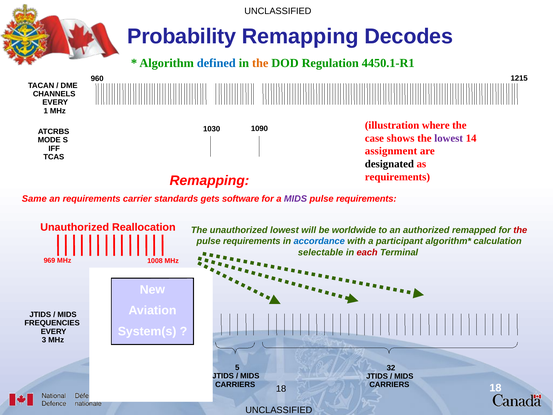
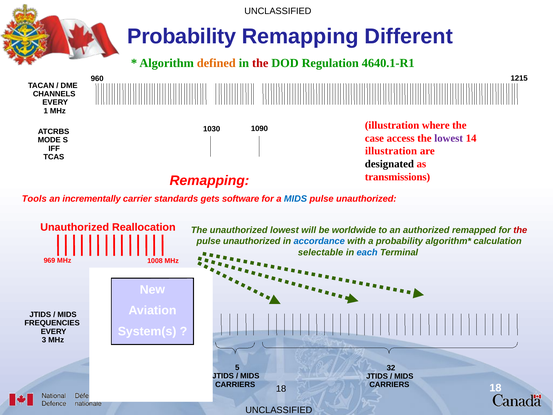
Decodes: Decodes -> Different
defined colour: blue -> orange
the at (260, 63) colour: orange -> red
4450.1-R1: 4450.1-R1 -> 4640.1-R1
shows: shows -> access
assignment at (391, 151): assignment -> illustration
requirements at (397, 177): requirements -> transmissions
Same: Same -> Tools
an requirements: requirements -> incrementally
MIDS at (295, 199) colour: purple -> blue
requirements at (366, 199): requirements -> unauthorized
requirements at (252, 241): requirements -> unauthorized
a participant: participant -> probability
each colour: red -> blue
